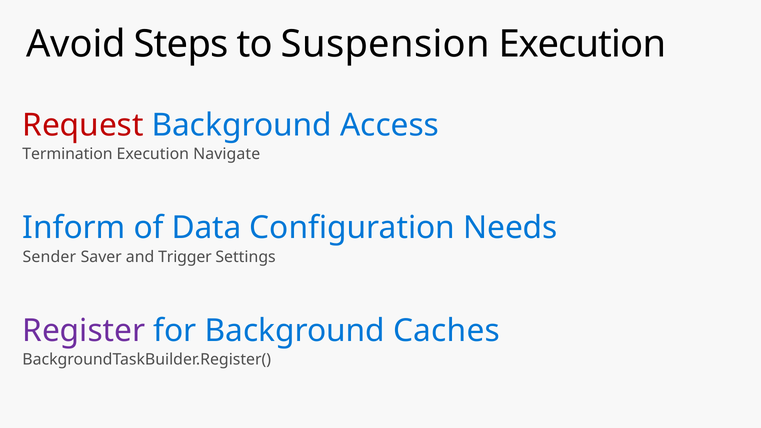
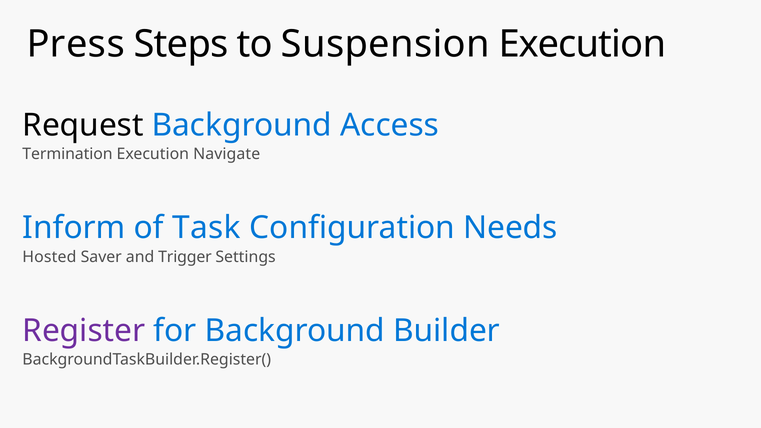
Avoid: Avoid -> Press
Request colour: red -> black
Data: Data -> Task
Sender: Sender -> Hosted
Caches: Caches -> Builder
